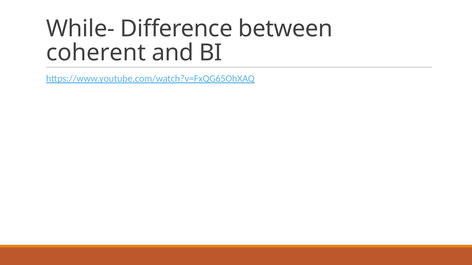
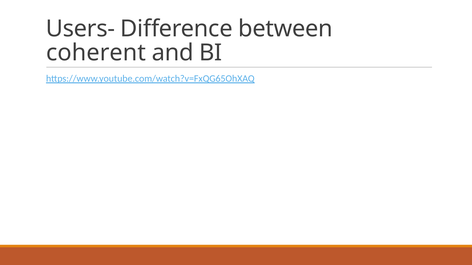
While-: While- -> Users-
